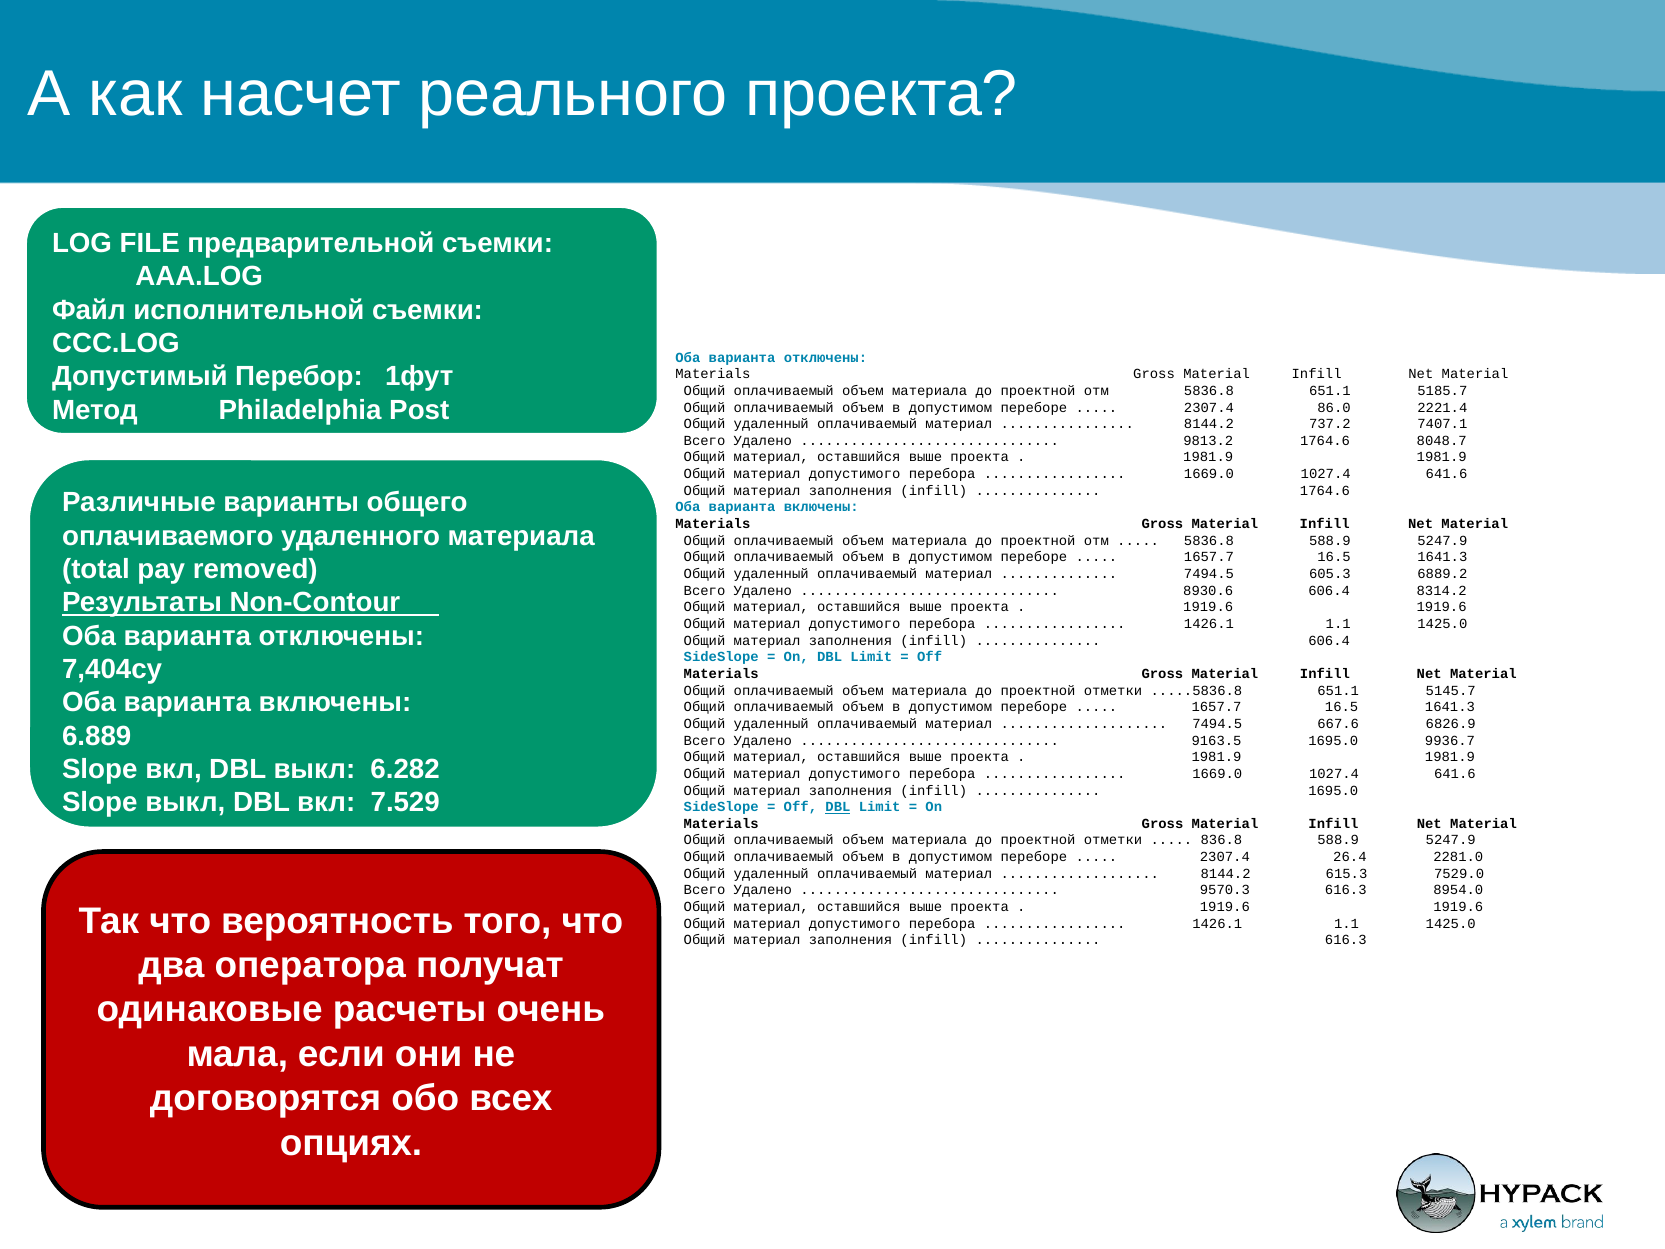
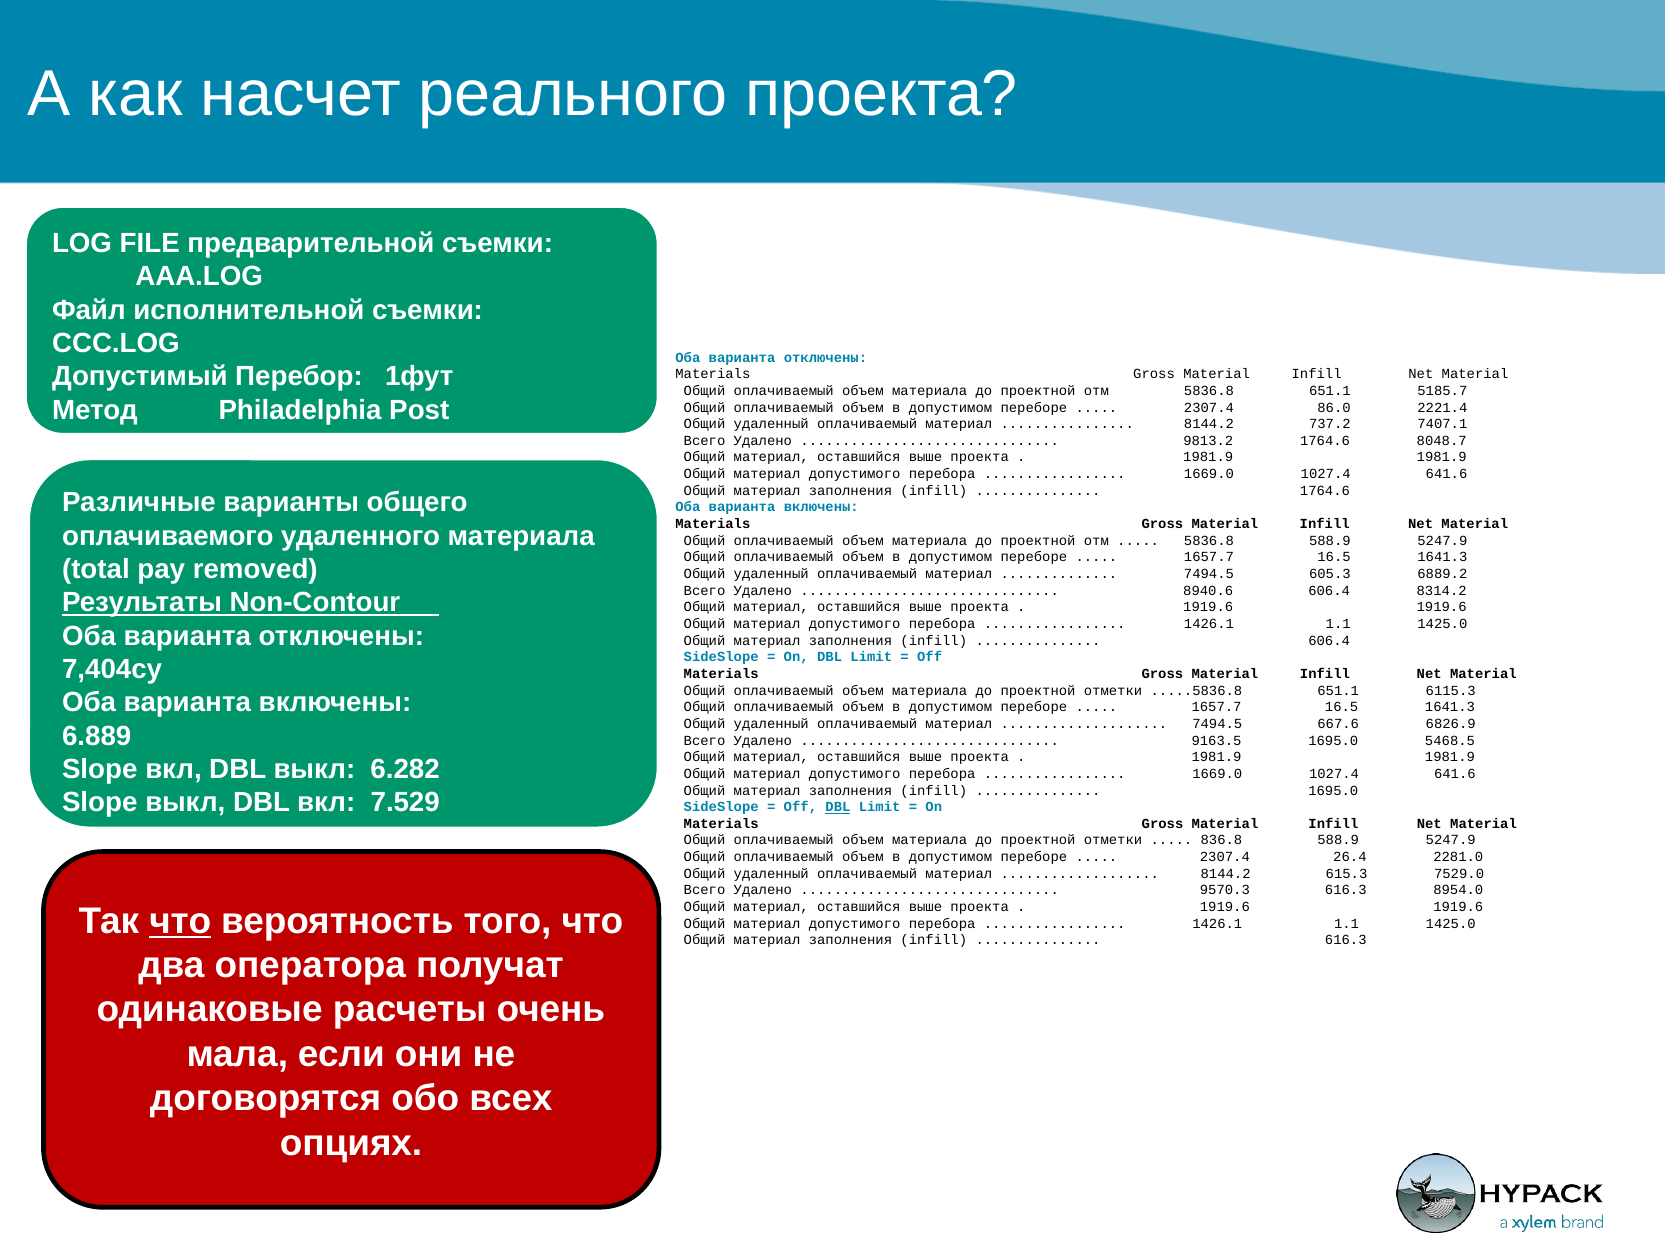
8930.6: 8930.6 -> 8940.6
5145.7: 5145.7 -> 6115.3
9936.7: 9936.7 -> 5468.5
что at (180, 921) underline: none -> present
